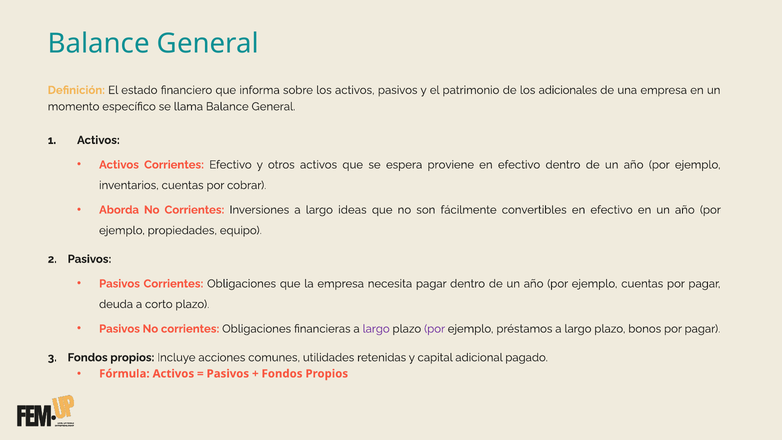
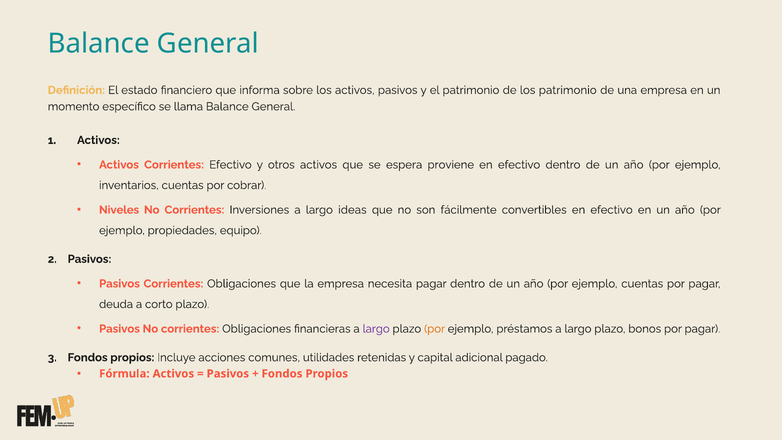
los adicionales: adicionales -> patrimonio
Aborda: Aborda -> Niveles
por at (435, 329) colour: purple -> orange
